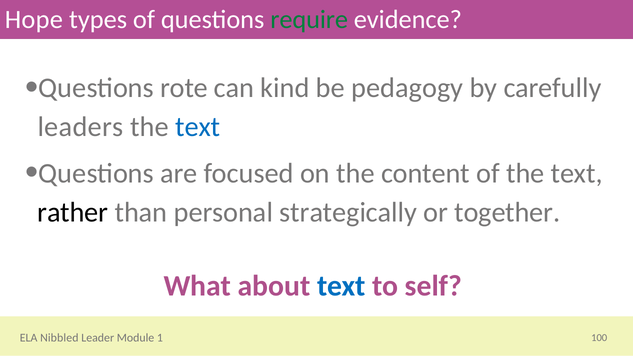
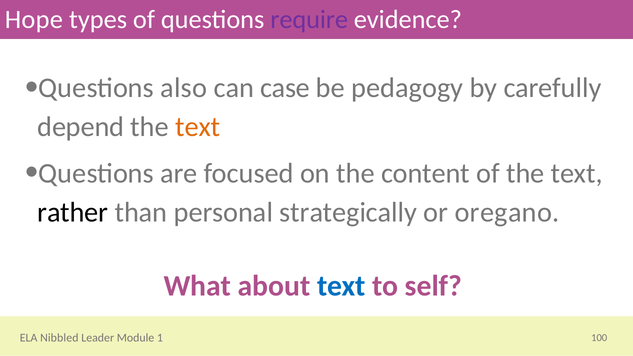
require colour: green -> purple
rote: rote -> also
kind: kind -> case
leaders: leaders -> depend
text at (198, 127) colour: blue -> orange
together: together -> oregano
